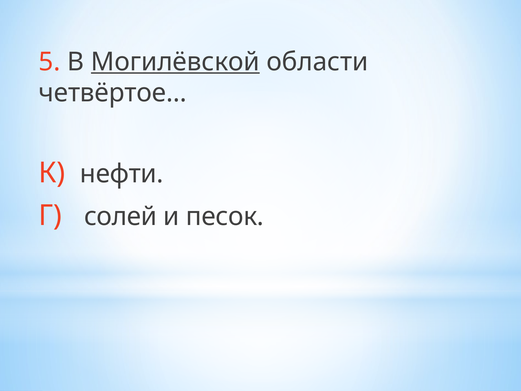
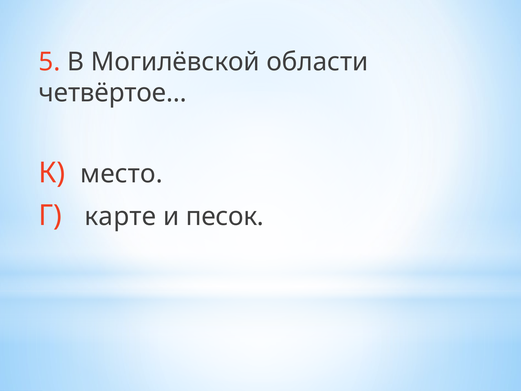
Могилёвской underline: present -> none
нефти: нефти -> место
солей: солей -> карте
